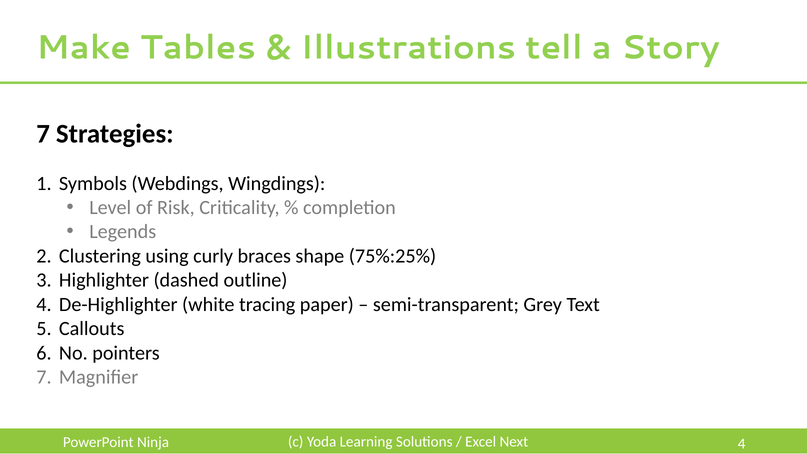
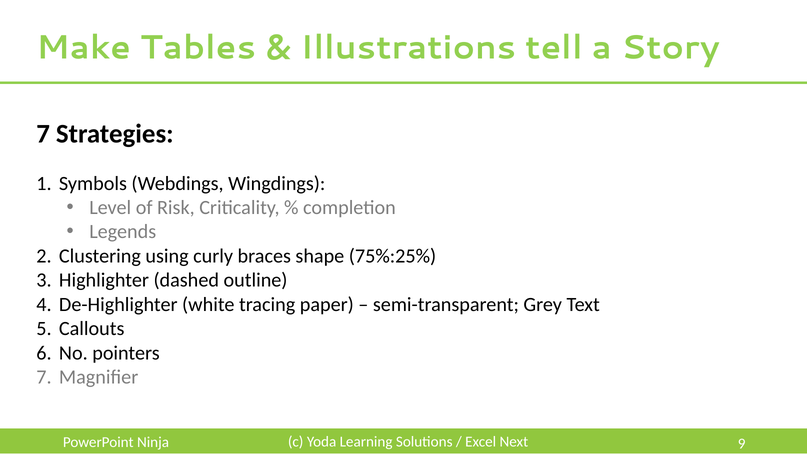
Ninja 4: 4 -> 9
